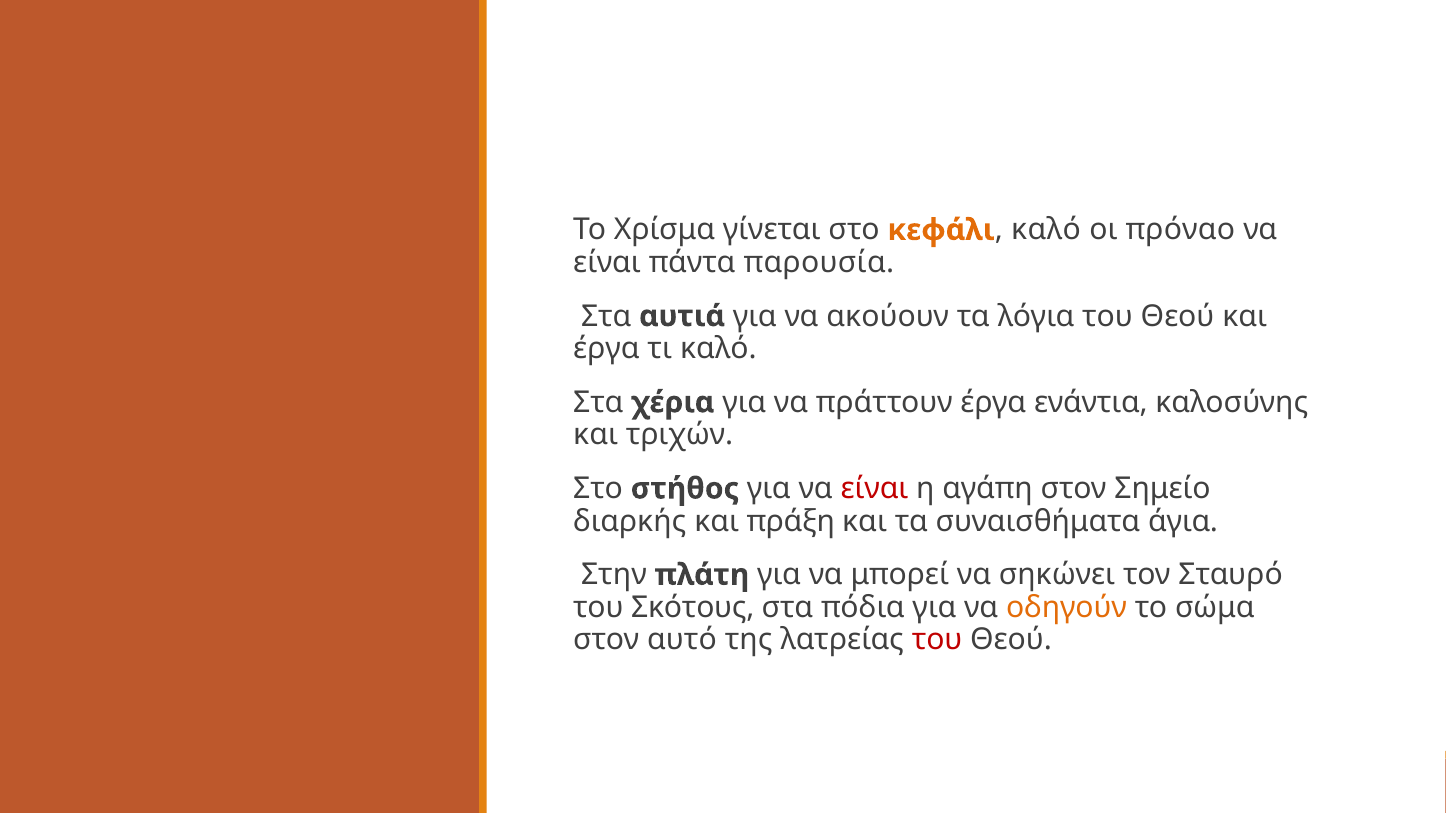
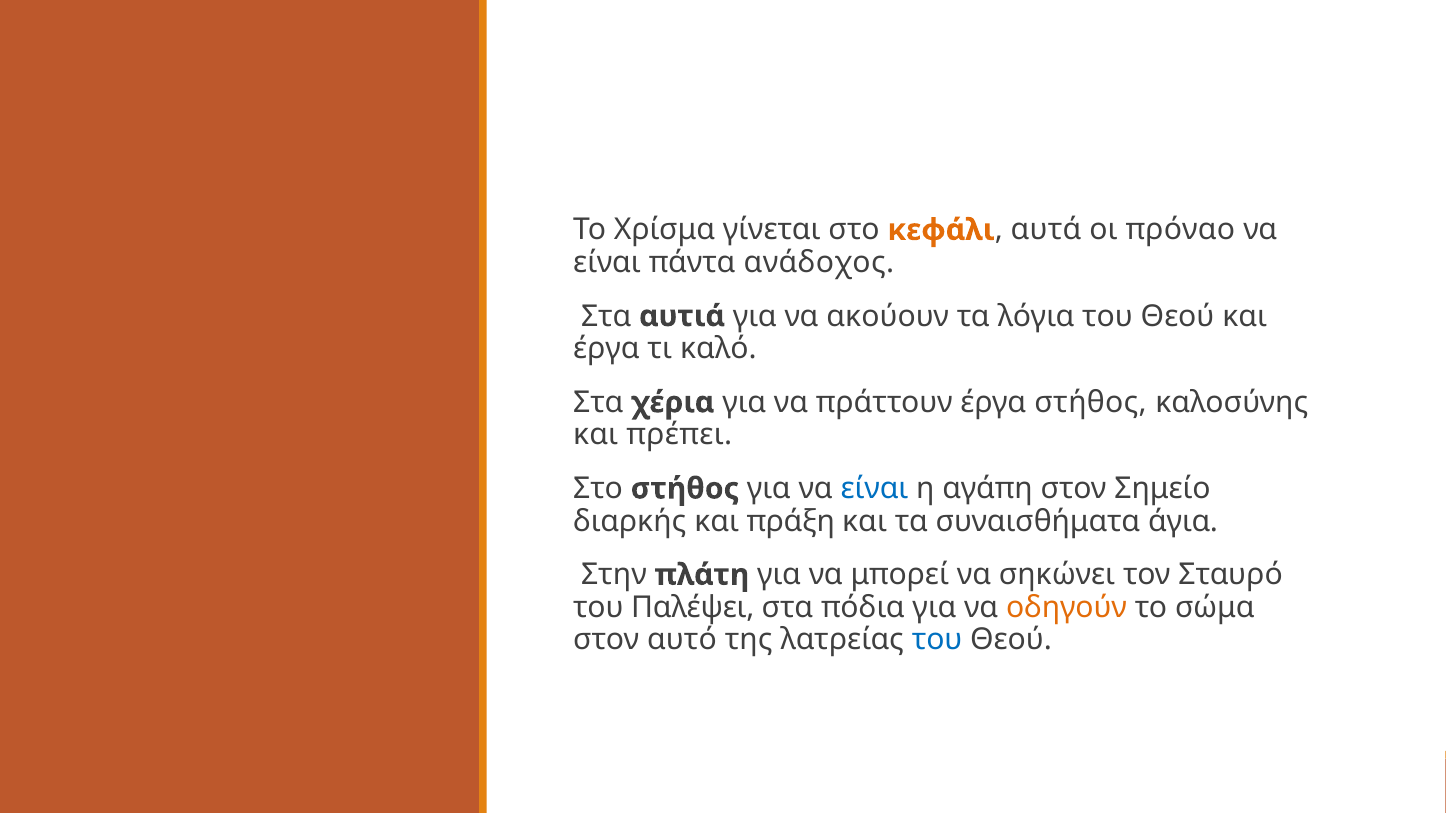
καλό at (1046, 230): καλό -> αυτά
παρουσία: παρουσία -> ανάδοχος
έργα ενάντια: ενάντια -> στήθος
τριχών: τριχών -> πρέπει
είναι at (874, 489) colour: red -> blue
Σκότους: Σκότους -> Παλέψει
του at (937, 640) colour: red -> blue
